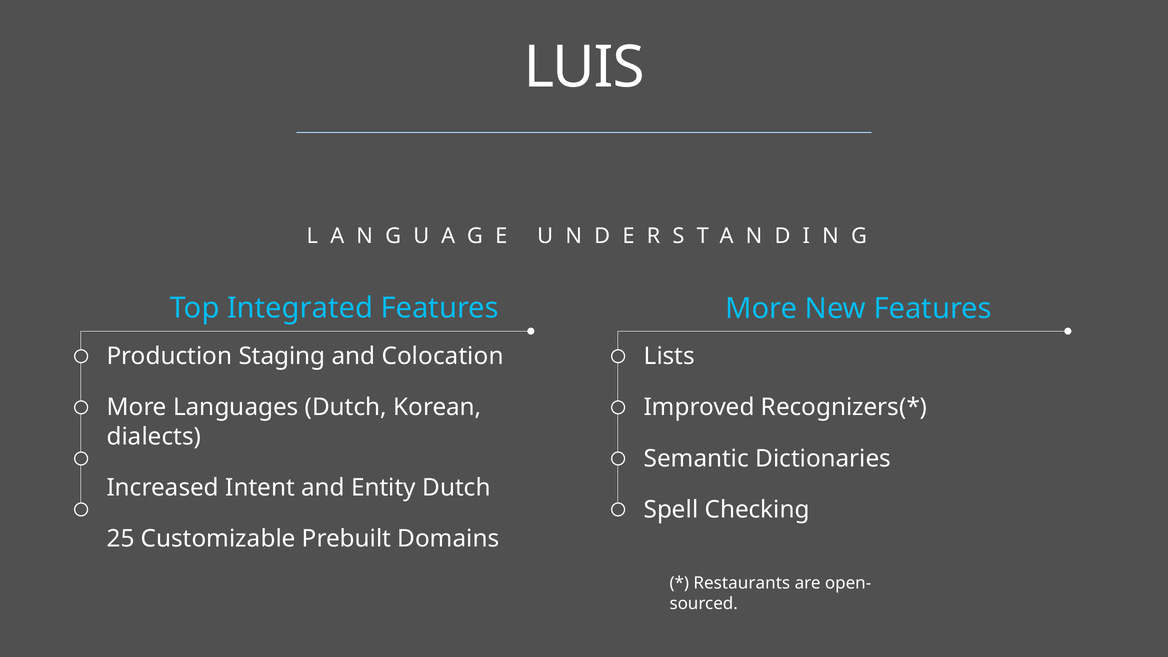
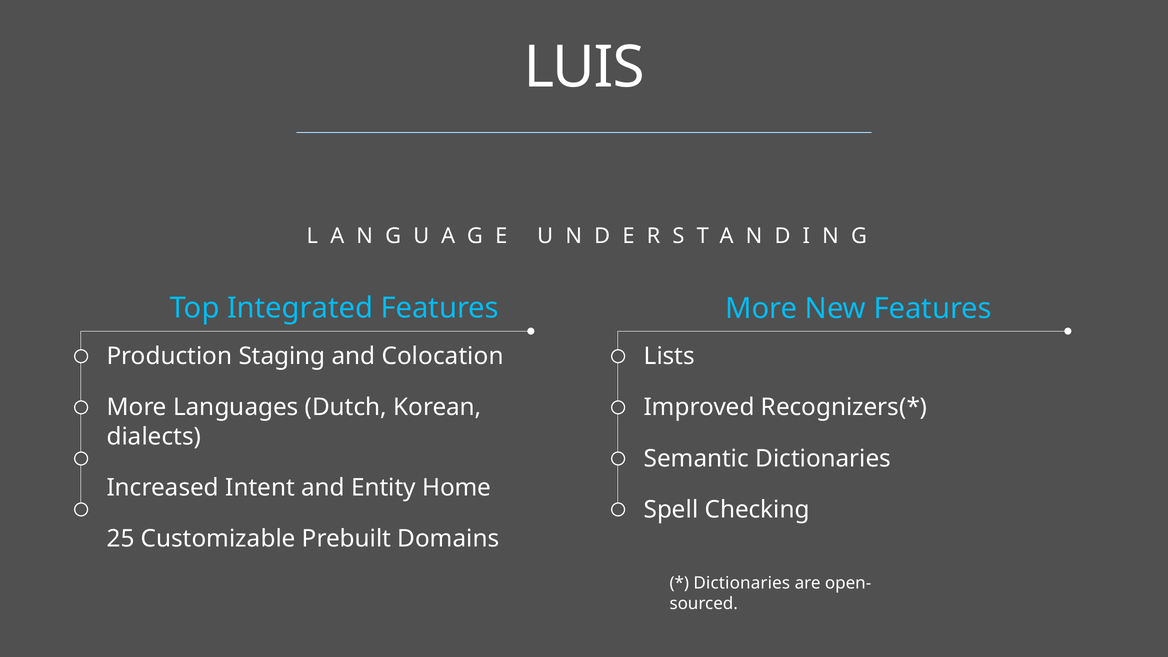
Entity Dutch: Dutch -> Home
Restaurants at (742, 583): Restaurants -> Dictionaries
